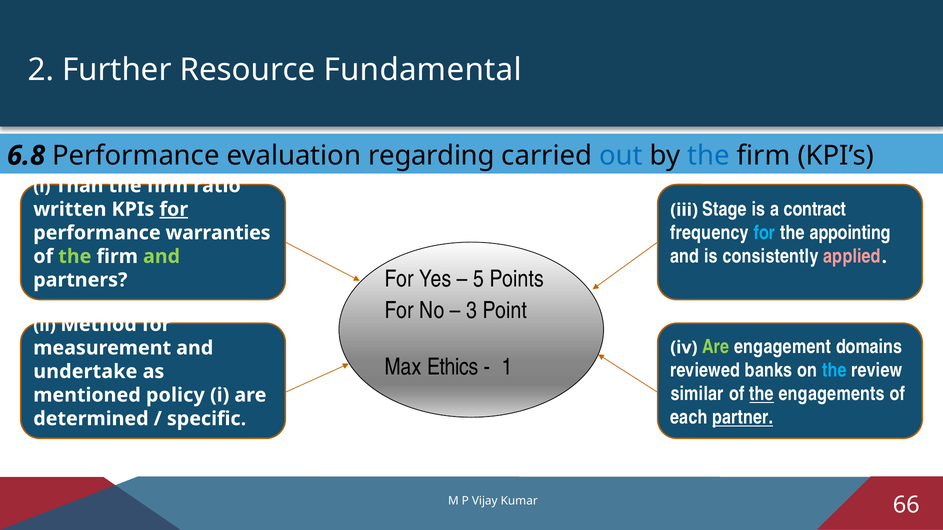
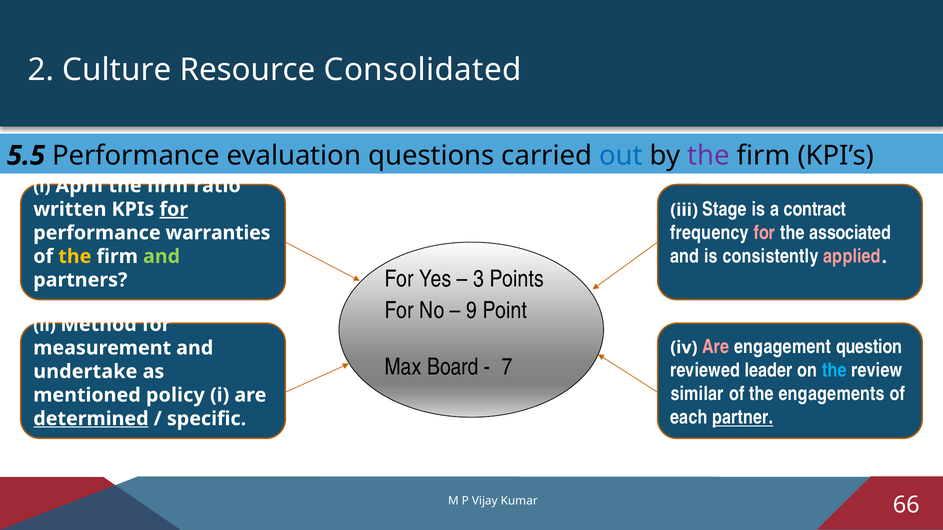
Further: Further -> Culture
Fundamental: Fundamental -> Consolidated
6.8: 6.8 -> 5.5
regarding: regarding -> questions
the at (709, 156) colour: blue -> purple
Than: Than -> April
for at (764, 233) colour: light blue -> pink
appointing: appointing -> associated
the at (75, 257) colour: light green -> yellow
5: 5 -> 3
3: 3 -> 9
Are at (716, 347) colour: light green -> pink
domains: domains -> question
Ethics: Ethics -> Board
1: 1 -> 7
banks: banks -> leader
the at (762, 394) underline: present -> none
determined underline: none -> present
